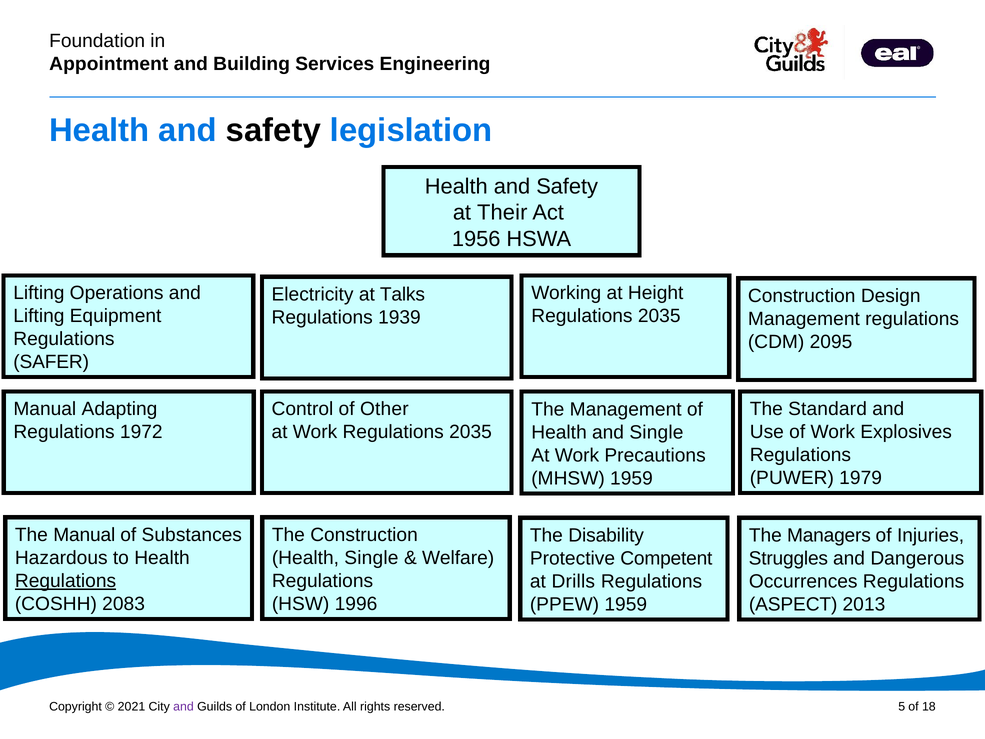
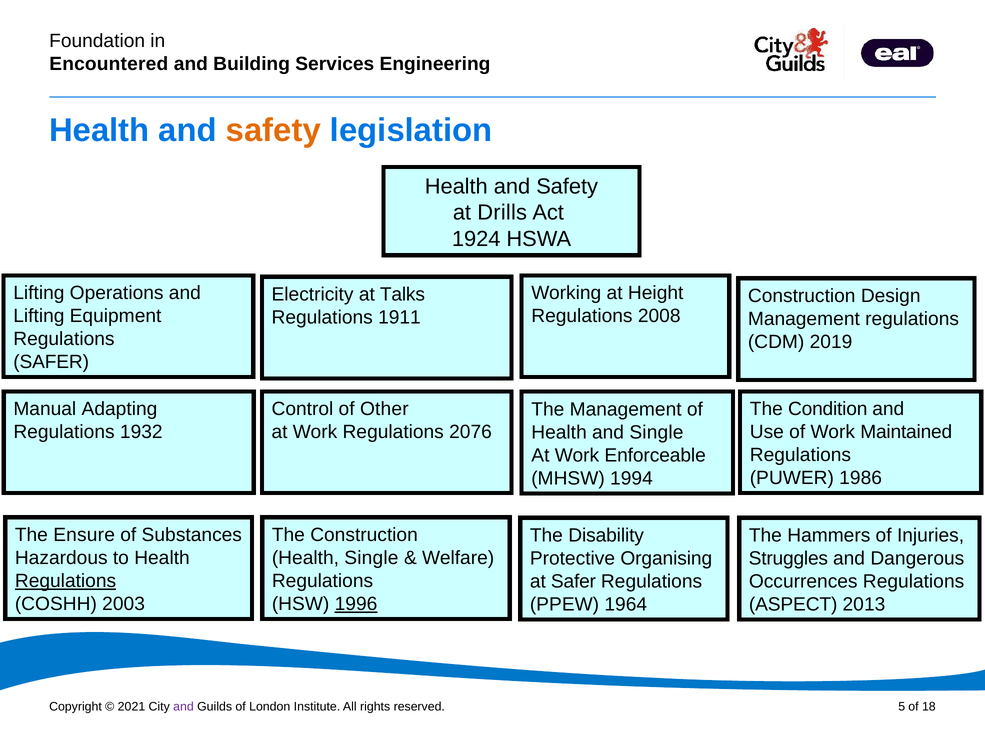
Appointment: Appointment -> Encountered
safety at (273, 131) colour: black -> orange
Their: Their -> Drills
1956: 1956 -> 1924
2035 at (659, 316): 2035 -> 2008
1939: 1939 -> 1911
2095: 2095 -> 2019
Standard: Standard -> Condition
1972: 1972 -> 1932
Work Regulations 2035: 2035 -> 2076
Explosives: Explosives -> Maintained
Precautions: Precautions -> Enforceable
1979: 1979 -> 1986
MHSW 1959: 1959 -> 1994
The Manual: Manual -> Ensure
Managers: Managers -> Hammers
Competent: Competent -> Organising
at Drills: Drills -> Safer
2083: 2083 -> 2003
1996 underline: none -> present
PPEW 1959: 1959 -> 1964
